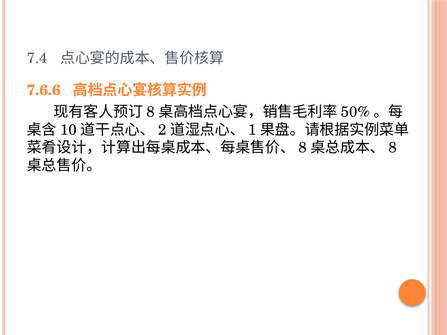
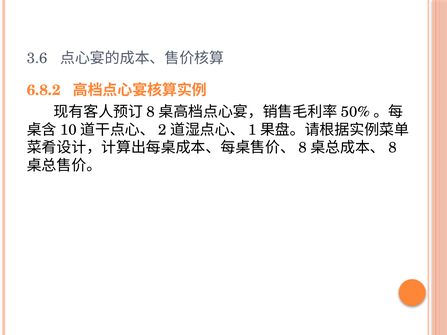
7.4: 7.4 -> 3.6
7.6.6: 7.6.6 -> 6.8.2
